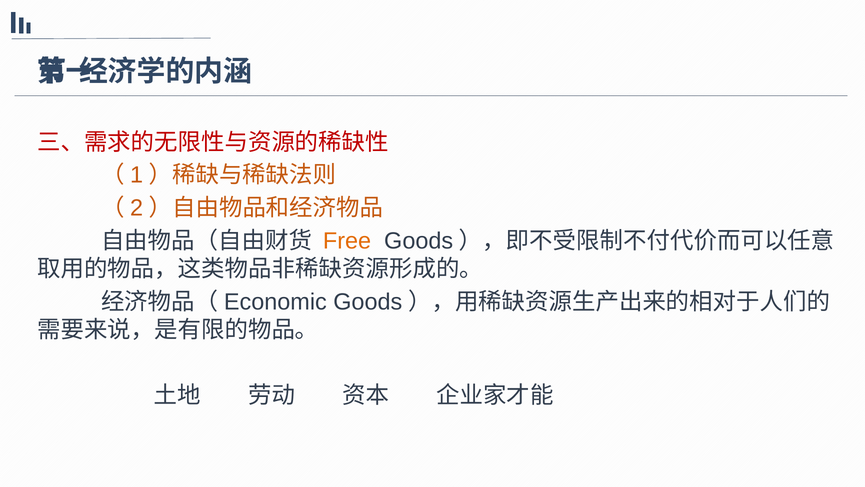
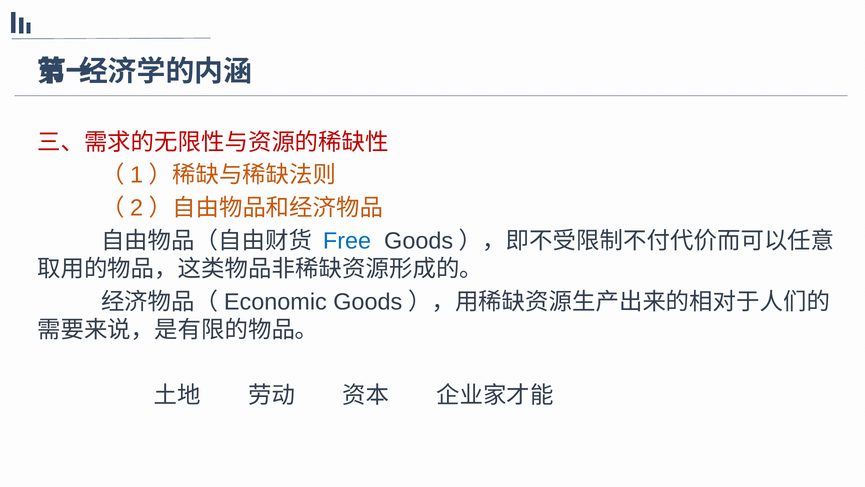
Free colour: orange -> blue
